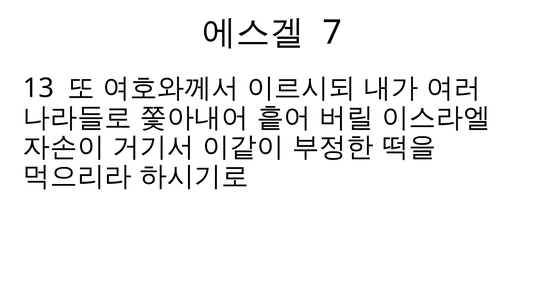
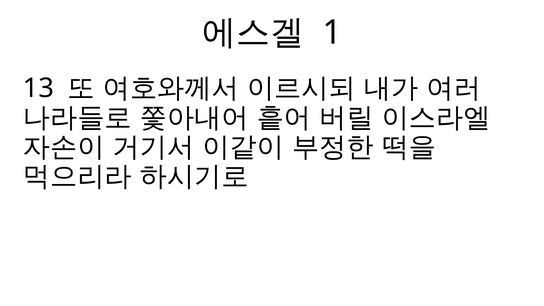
7: 7 -> 1
